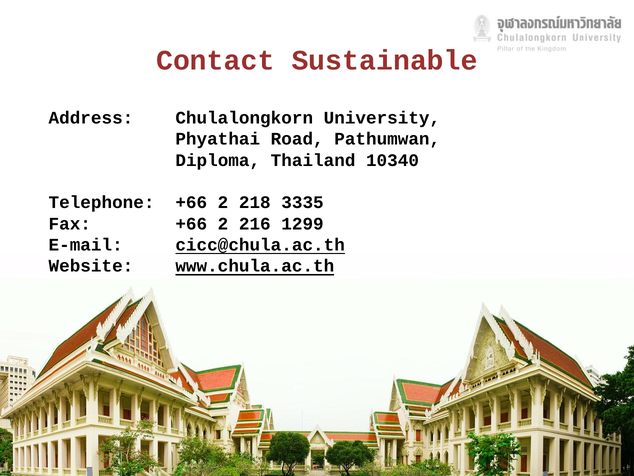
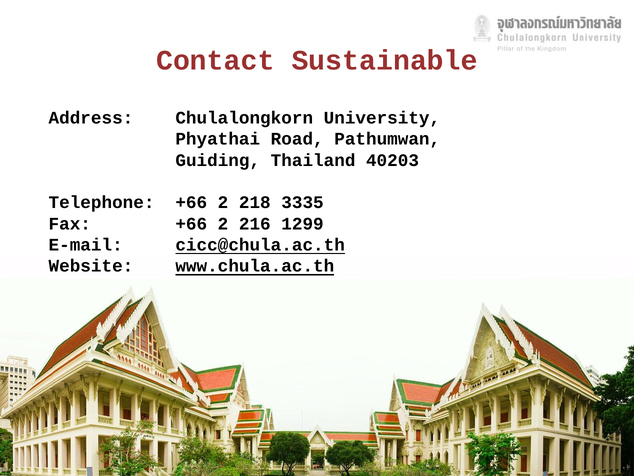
Diploma: Diploma -> Guiding
10340: 10340 -> 40203
